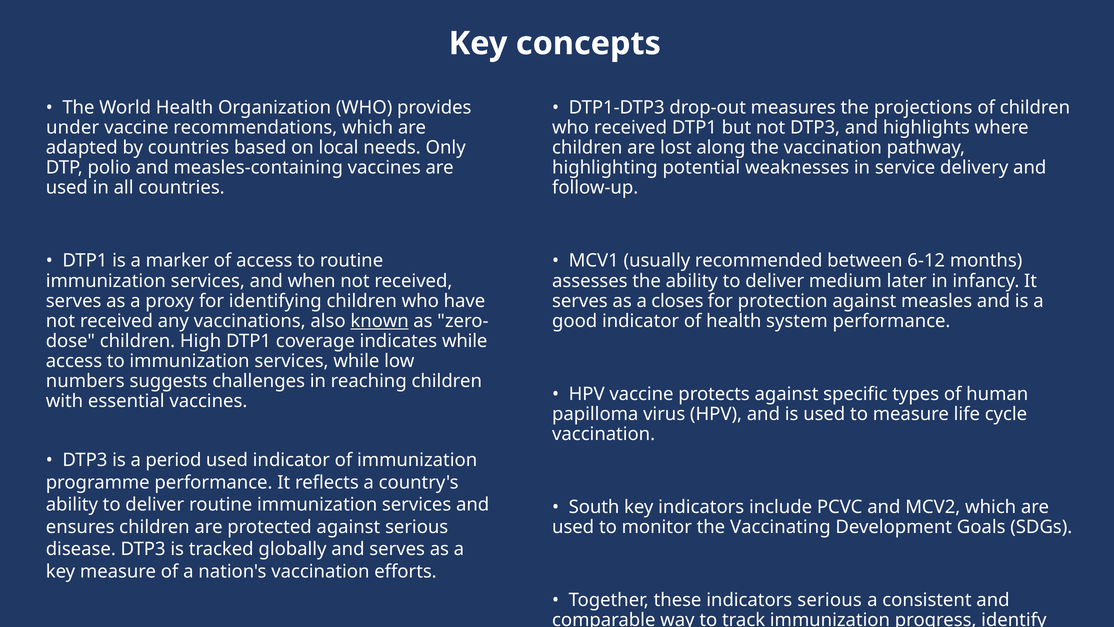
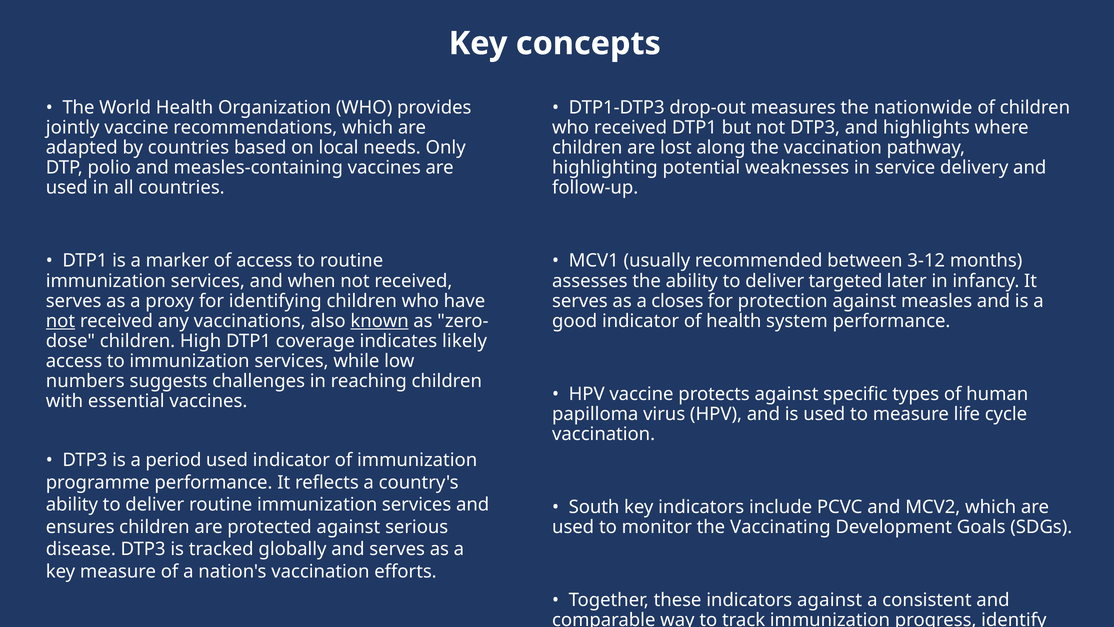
projections: projections -> nationwide
under at (73, 128): under -> jointly
6-12: 6-12 -> 3-12
medium: medium -> targeted
not at (60, 321) underline: none -> present
indicates while: while -> likely
indicators serious: serious -> against
